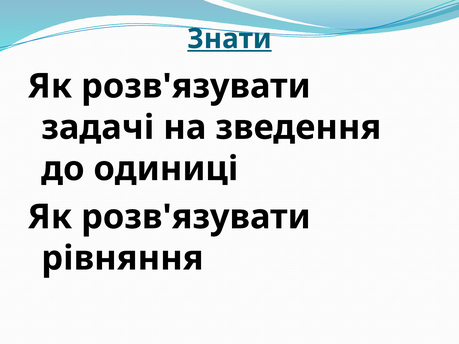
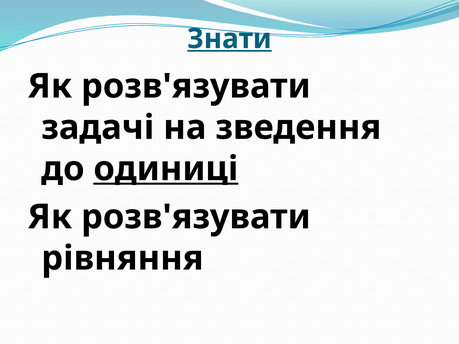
одиниці underline: none -> present
